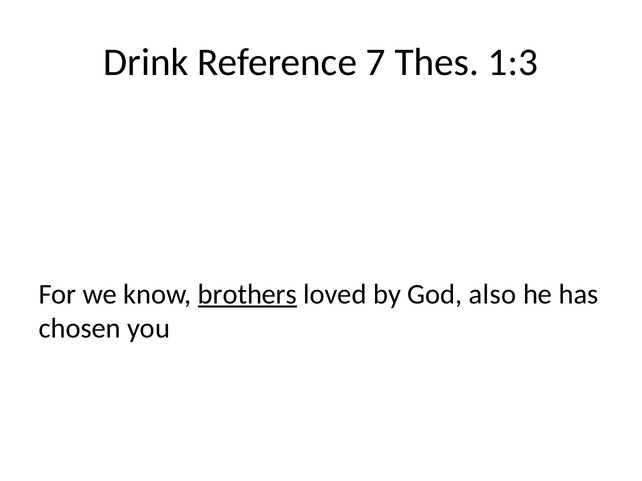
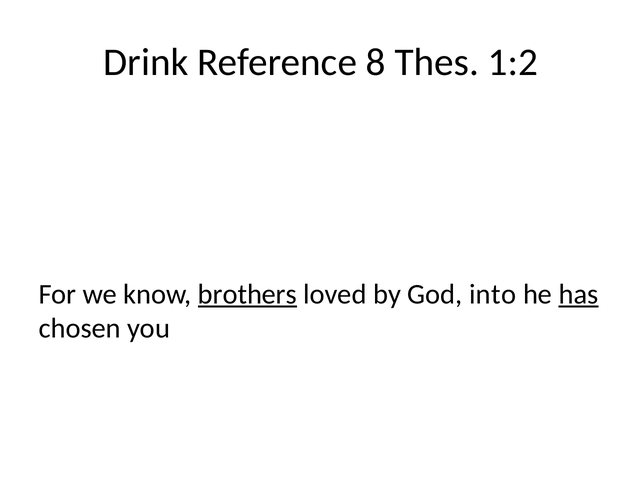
7: 7 -> 8
1:3: 1:3 -> 1:2
also: also -> into
has underline: none -> present
